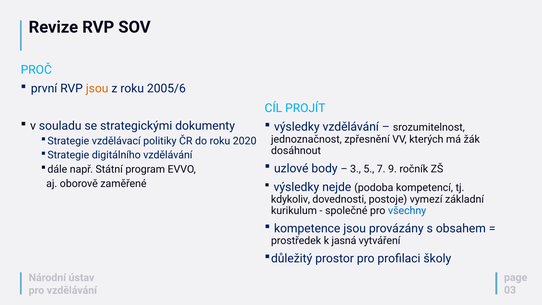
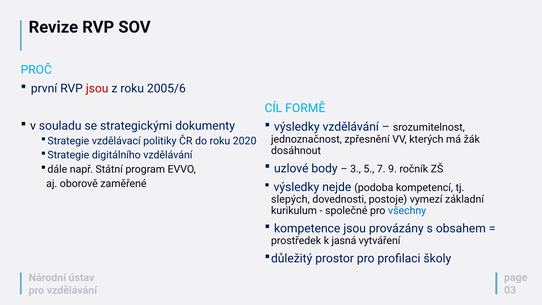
jsou at (97, 89) colour: orange -> red
PROJÍT: PROJÍT -> FORMĚ
kdykoliv: kdykoliv -> slepých
